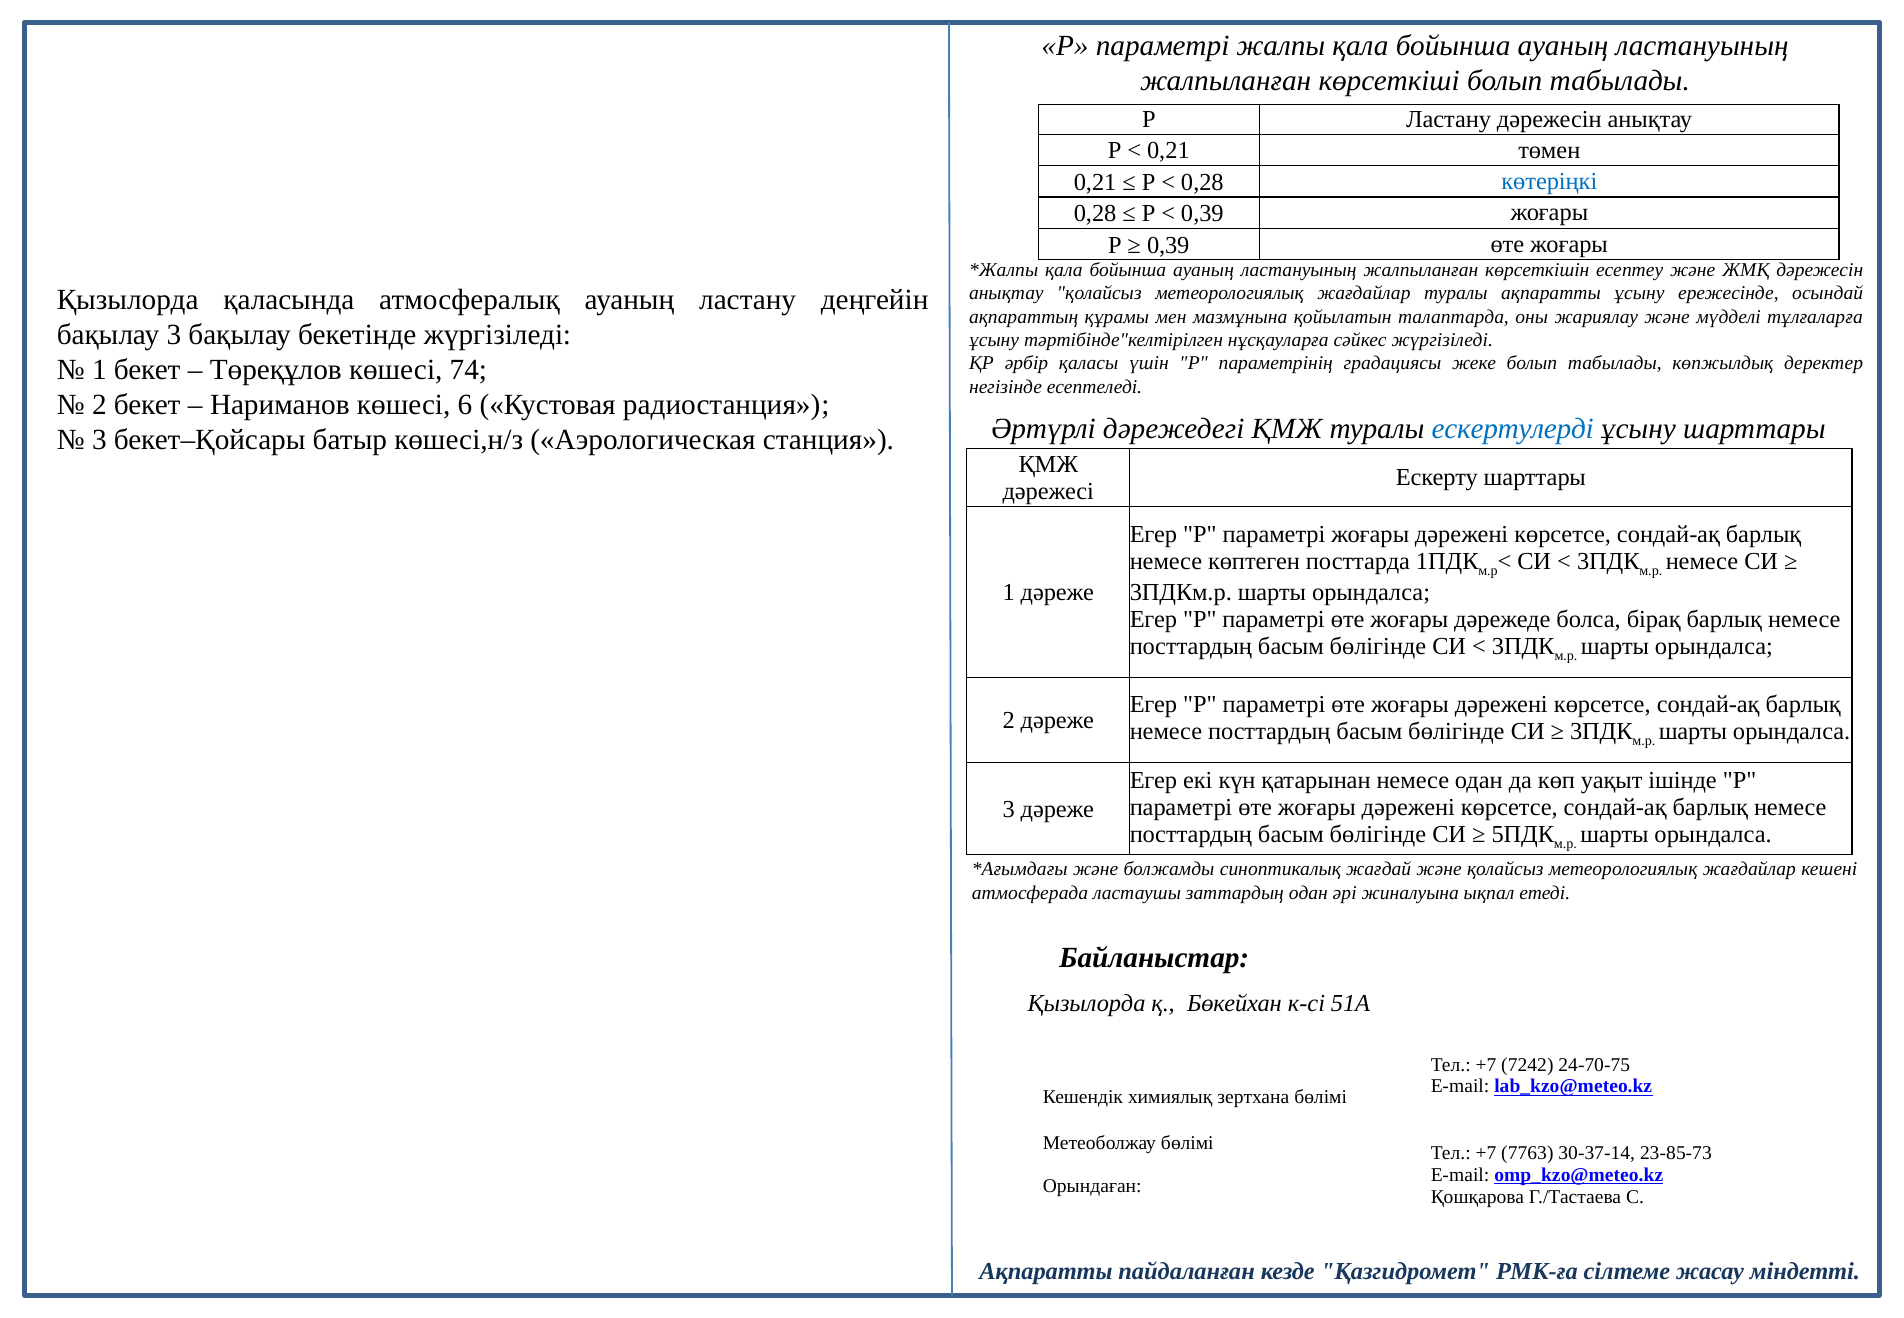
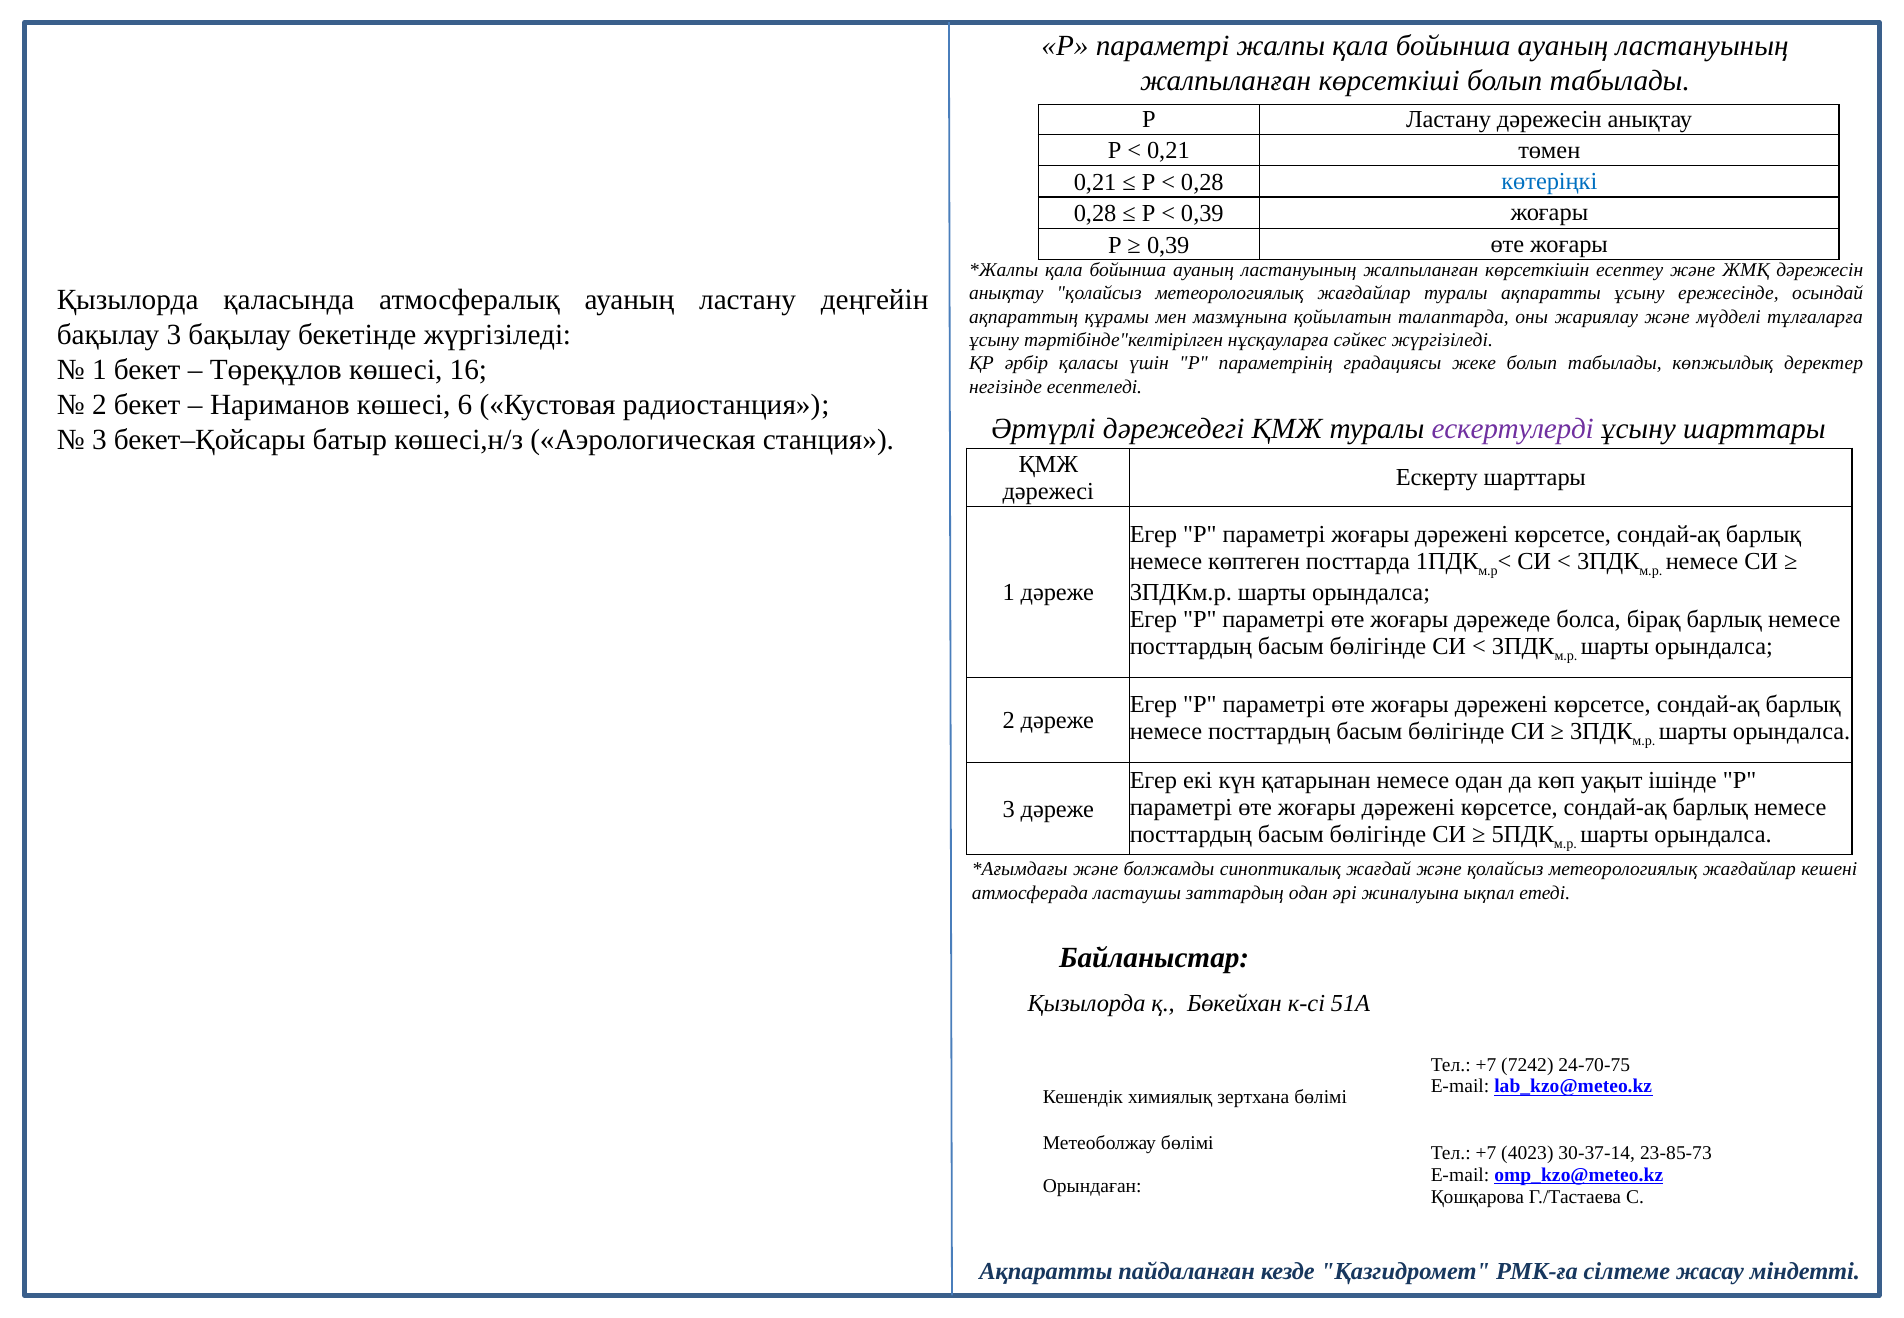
74: 74 -> 16
ескертулерді colour: blue -> purple
7763: 7763 -> 4023
